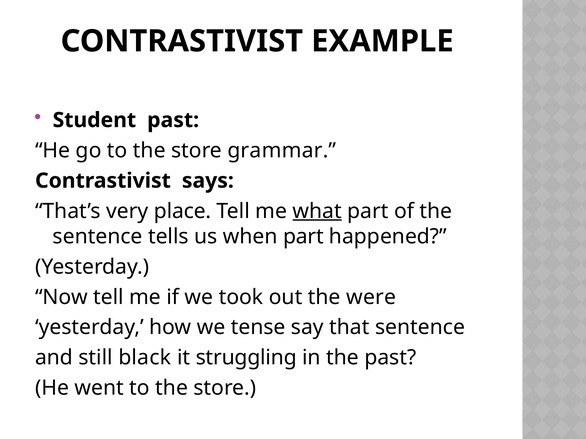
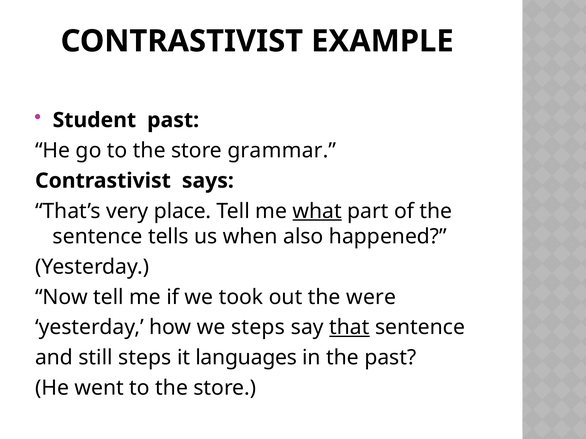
when part: part -> also
we tense: tense -> steps
that underline: none -> present
still black: black -> steps
struggling: struggling -> languages
